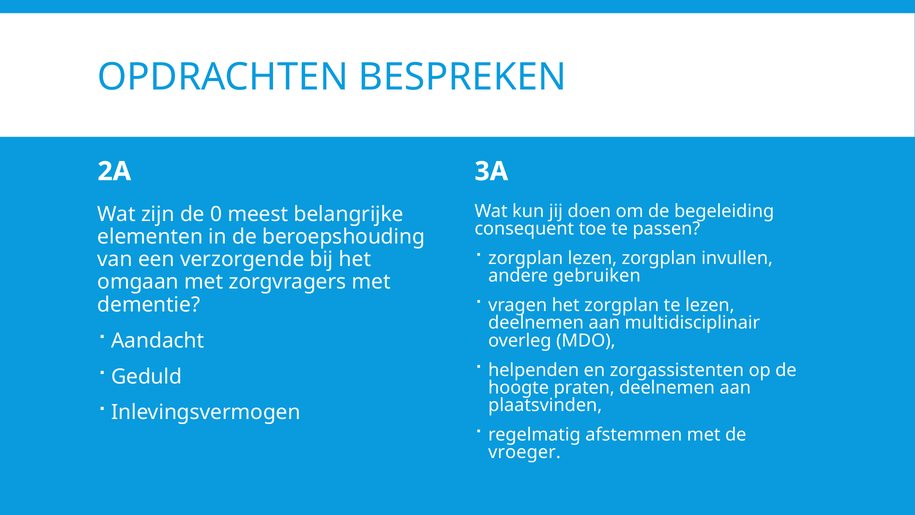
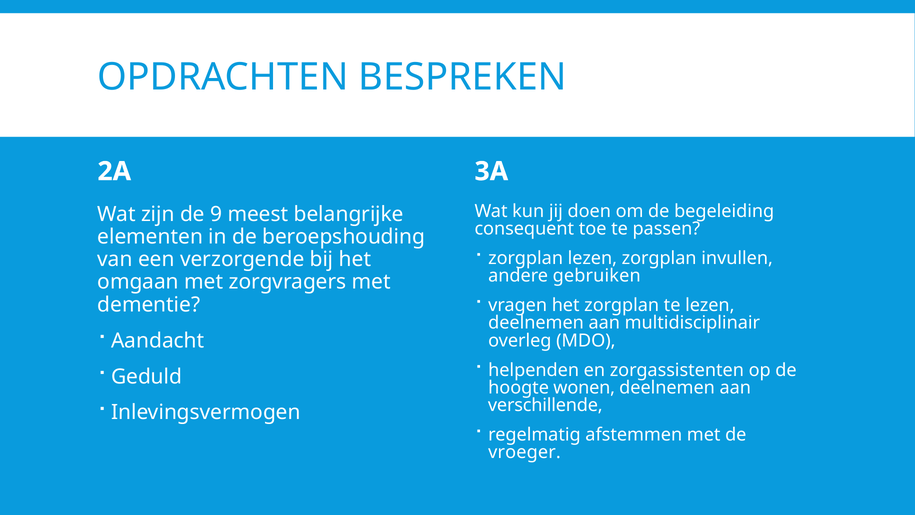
0: 0 -> 9
praten: praten -> wonen
plaatsvinden: plaatsvinden -> verschillende
